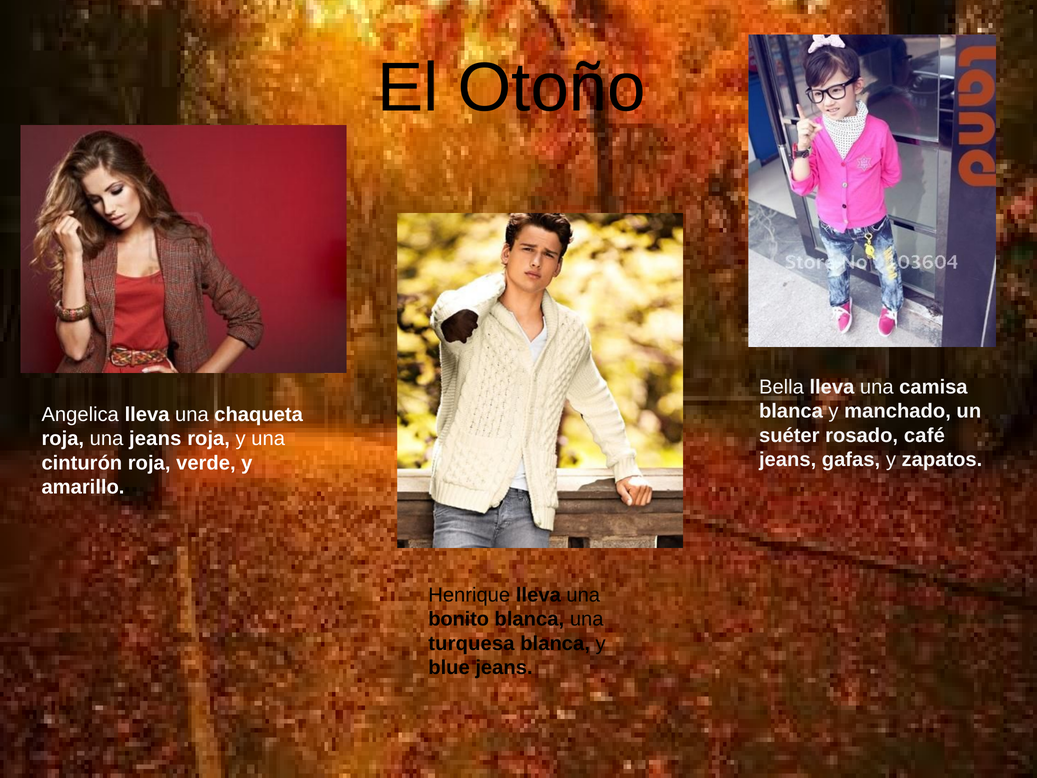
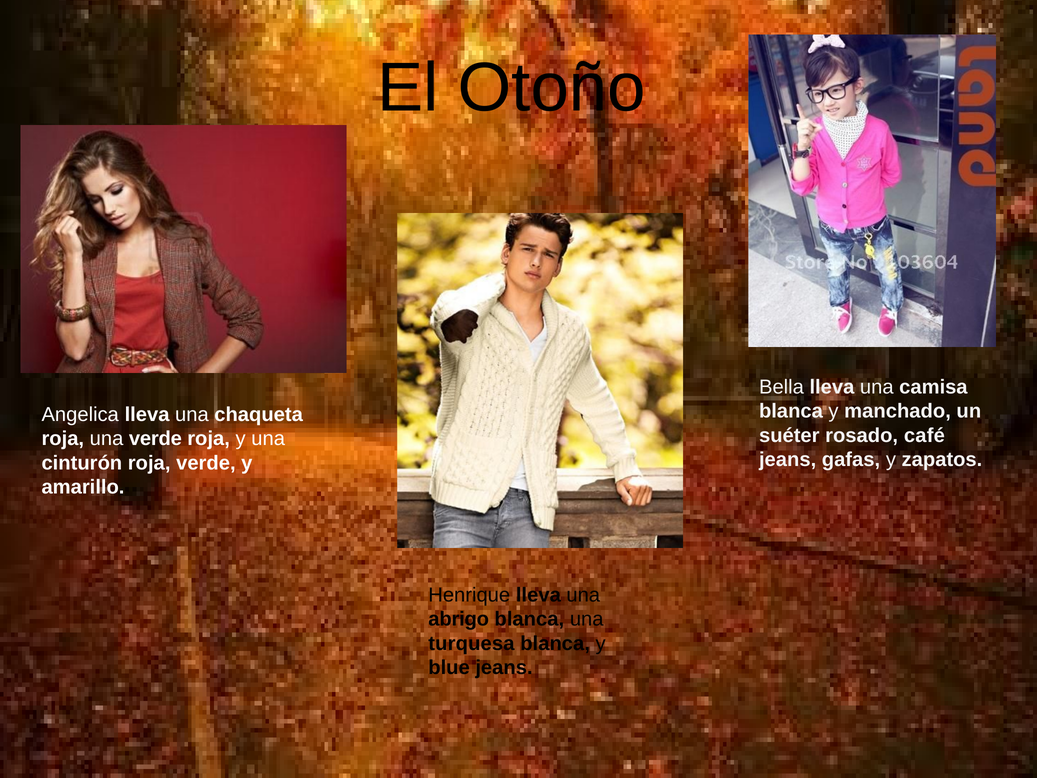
una jeans: jeans -> verde
bonito: bonito -> abrigo
